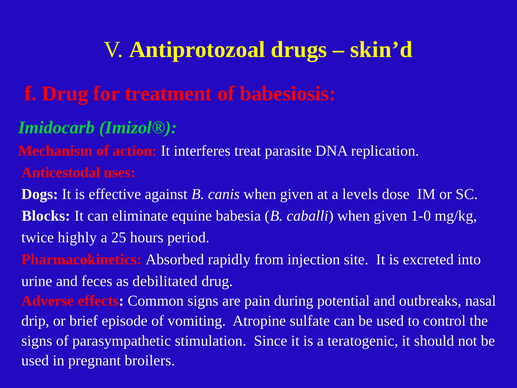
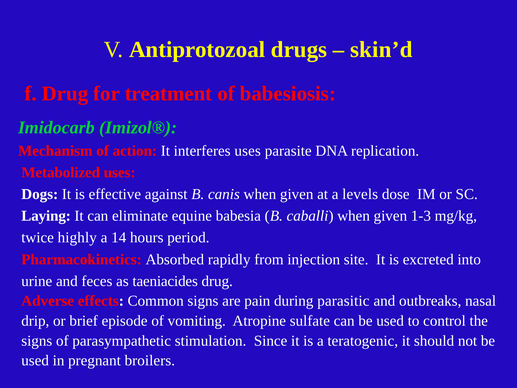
interferes treat: treat -> uses
Anticestodal: Anticestodal -> Metabolized
Blocks: Blocks -> Laying
1-0: 1-0 -> 1-3
25: 25 -> 14
debilitated: debilitated -> taeniacides
potential: potential -> parasitic
